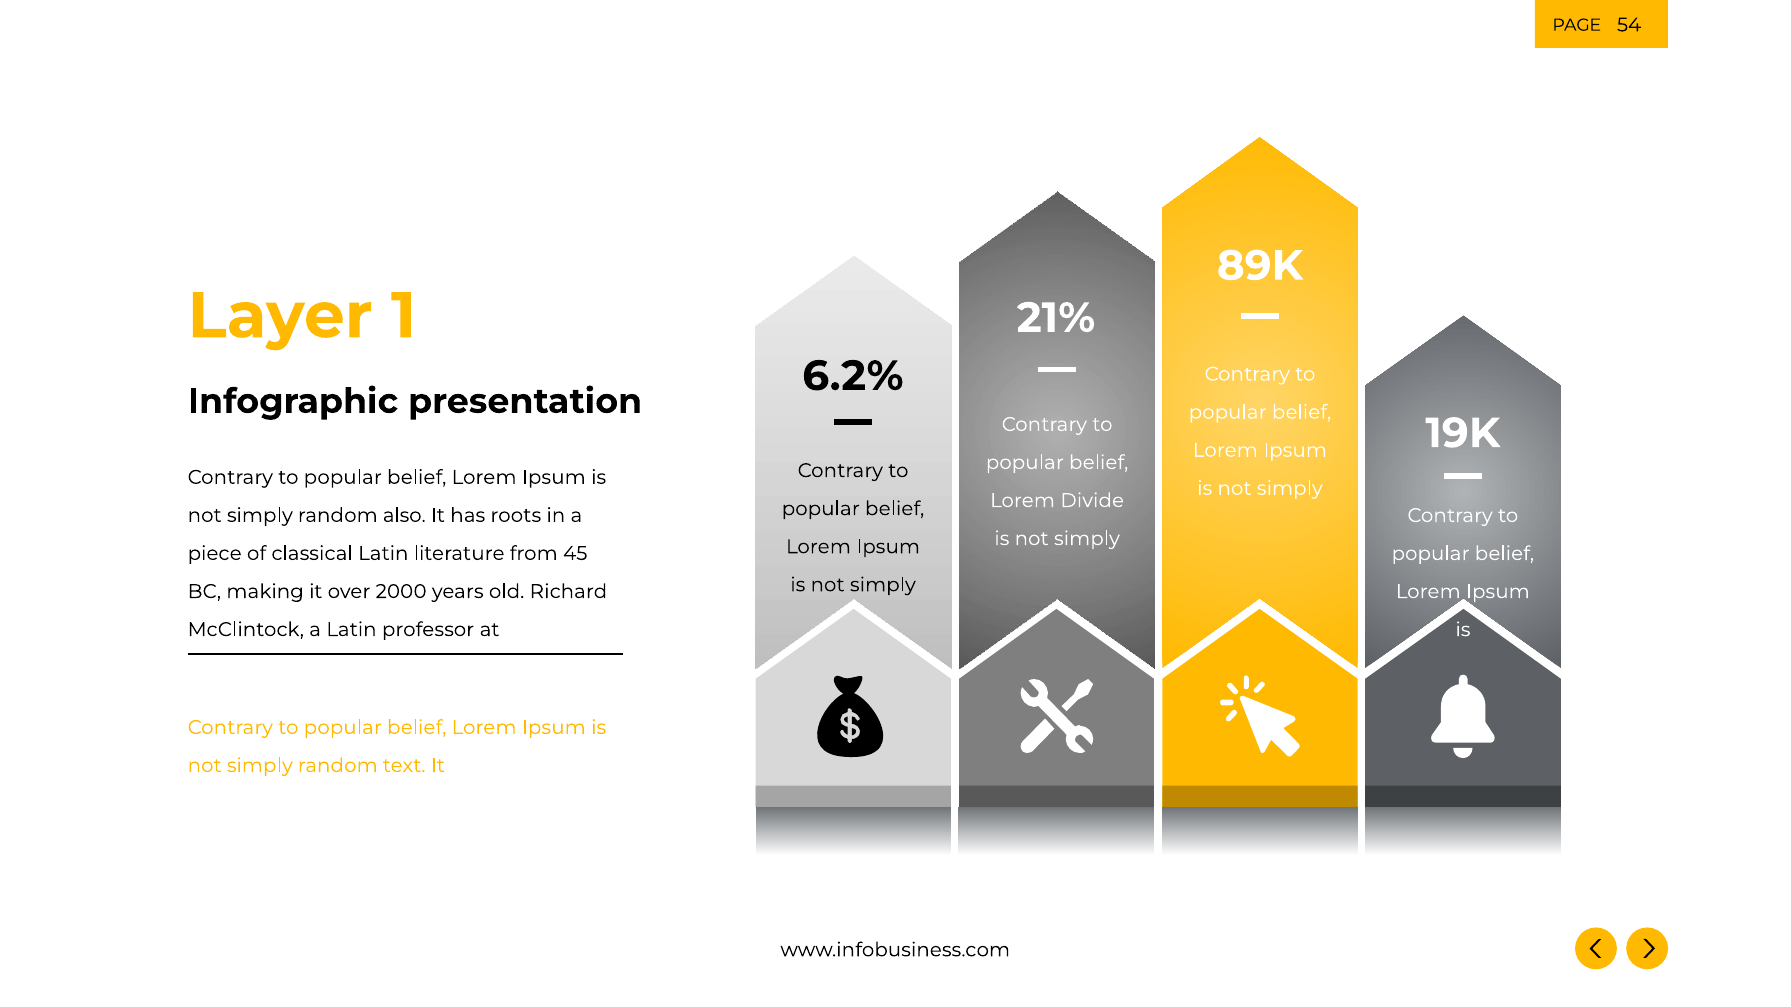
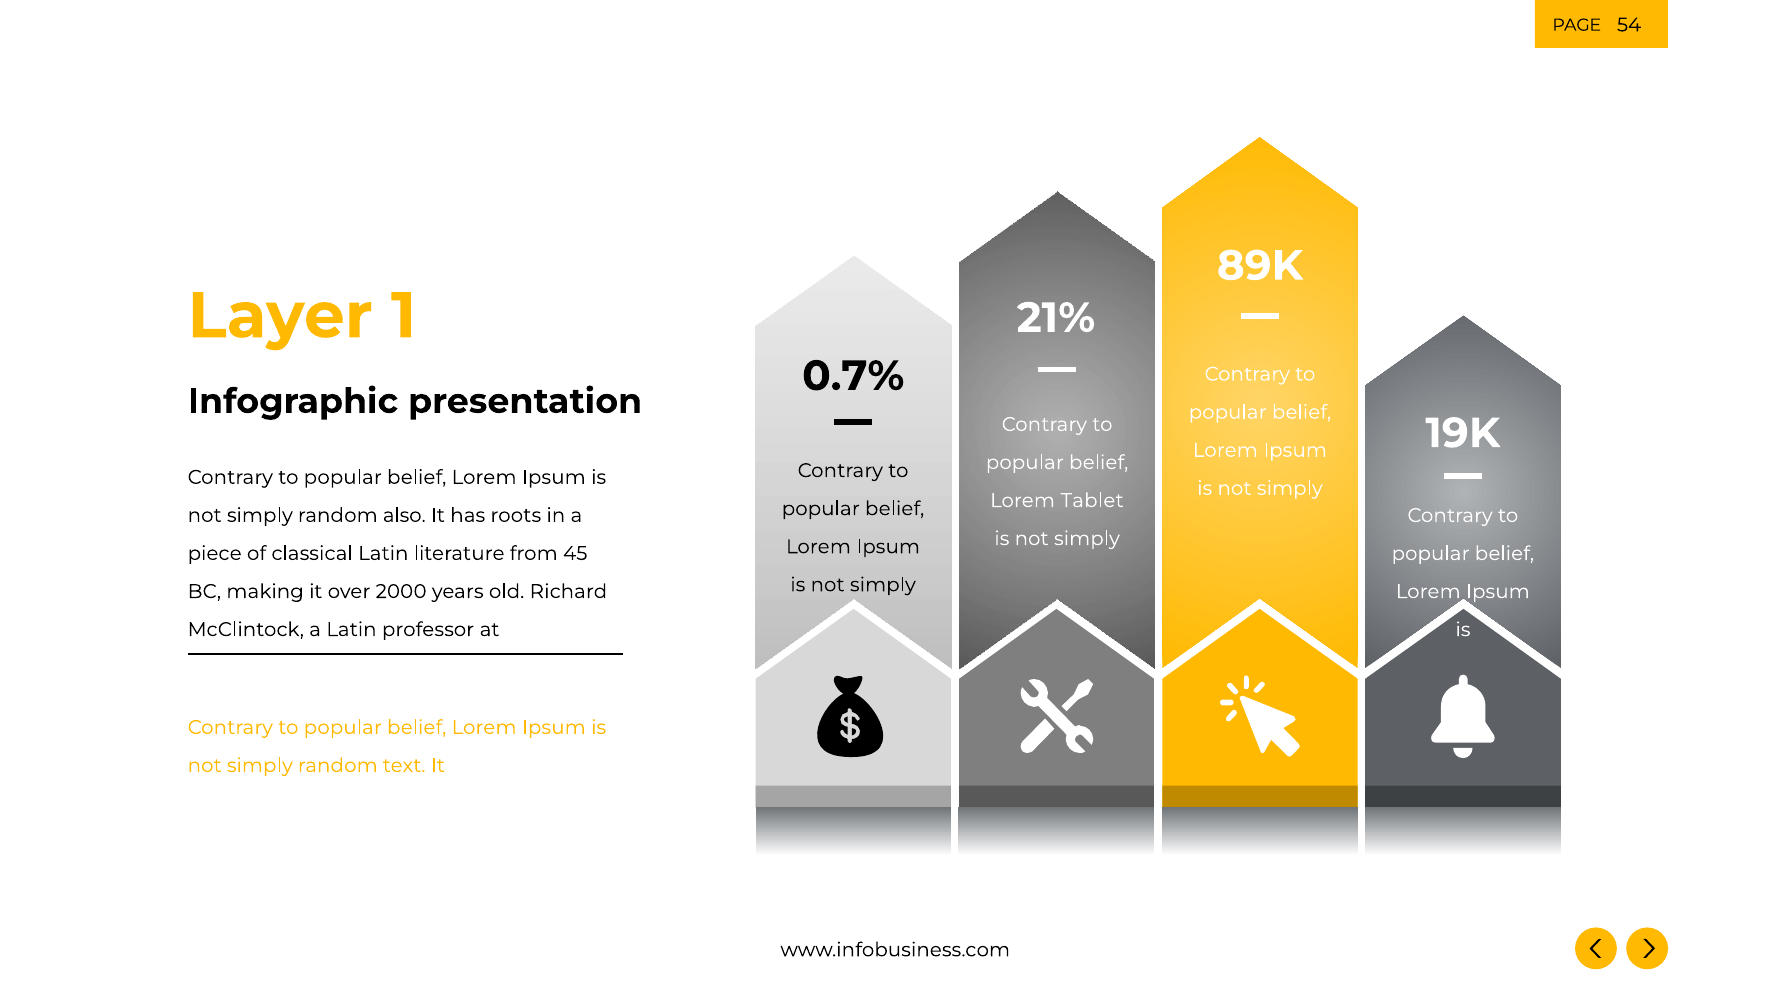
6.2%: 6.2% -> 0.7%
Divide: Divide -> Tablet
